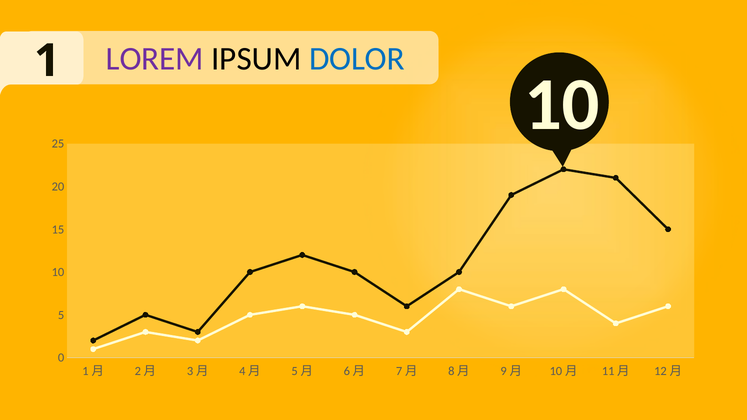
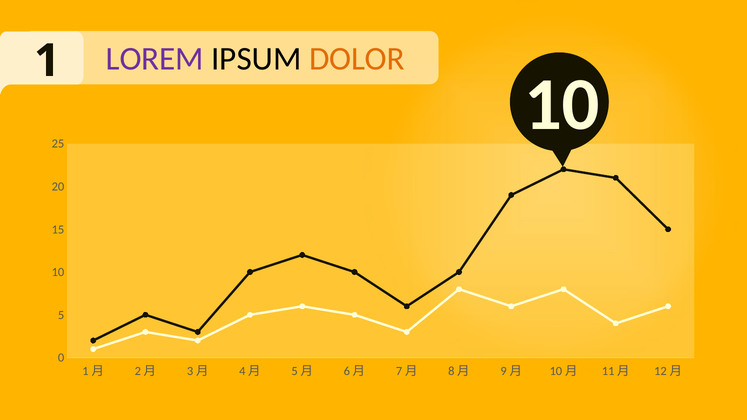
DOLOR colour: blue -> orange
